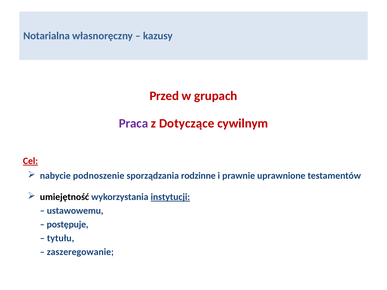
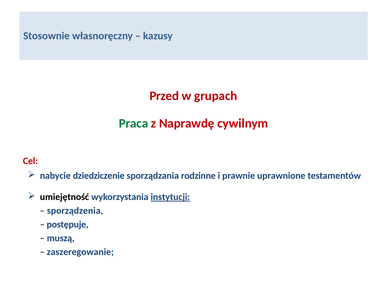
Notarialna: Notarialna -> Stosownie
Praca colour: purple -> green
Dotyczące: Dotyczące -> Naprawdę
Cel underline: present -> none
podnoszenie: podnoszenie -> dziedziczenie
ustawowemu: ustawowemu -> sporządzenia
tytułu: tytułu -> muszą
